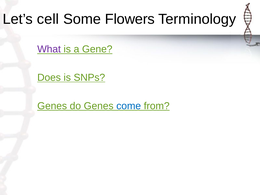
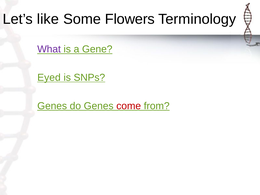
cell: cell -> like
Does: Does -> Eyed
come colour: blue -> red
